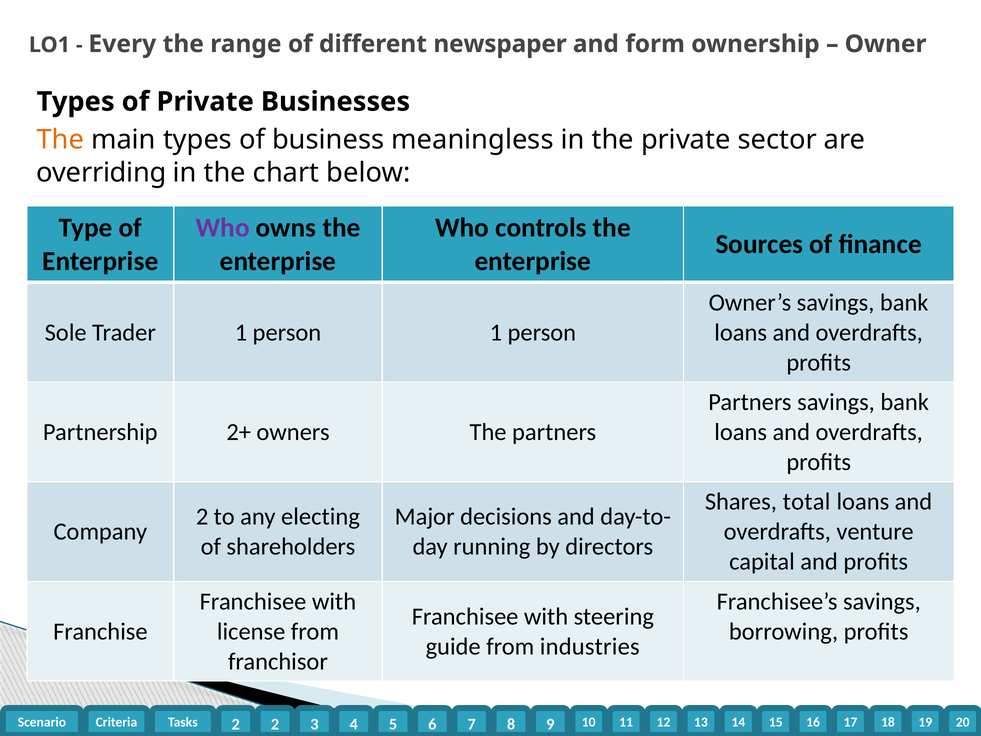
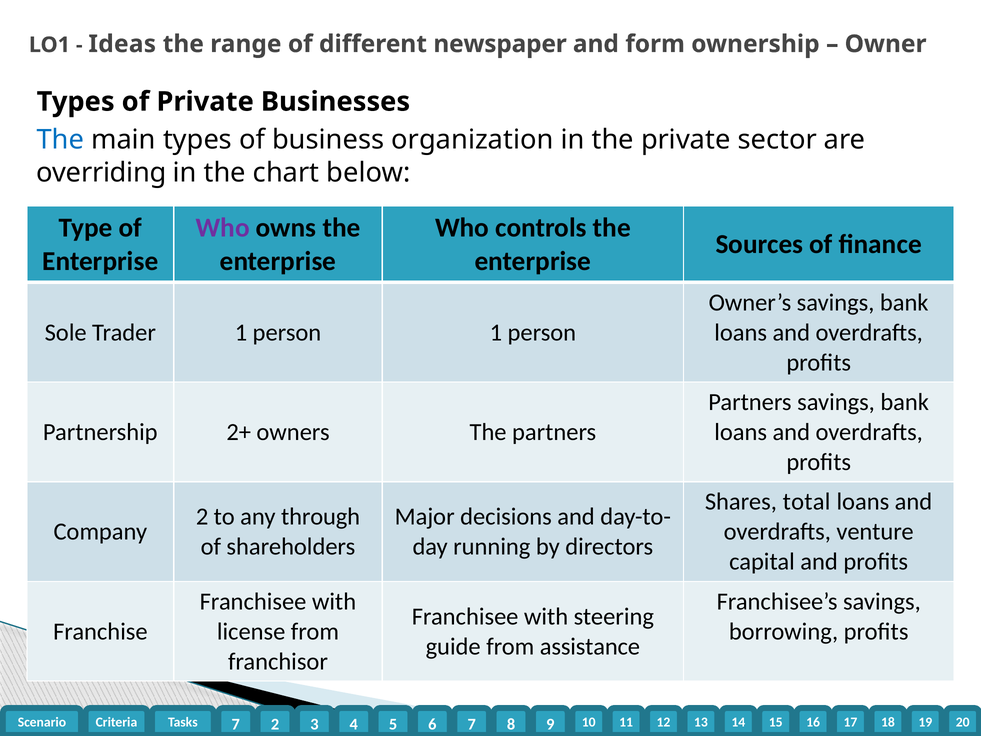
Every: Every -> Ideas
The at (60, 140) colour: orange -> blue
meaningless: meaningless -> organization
electing: electing -> through
industries: industries -> assistance
2 at (236, 724): 2 -> 7
